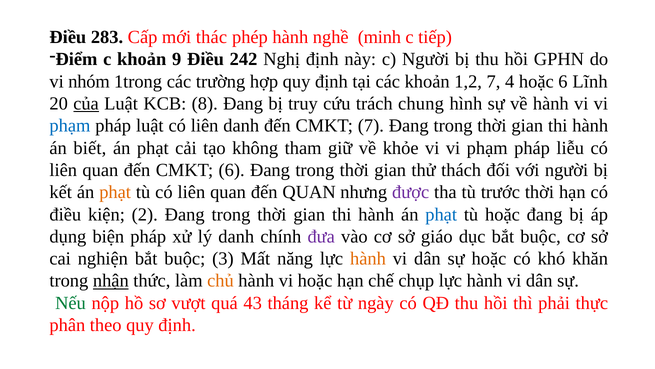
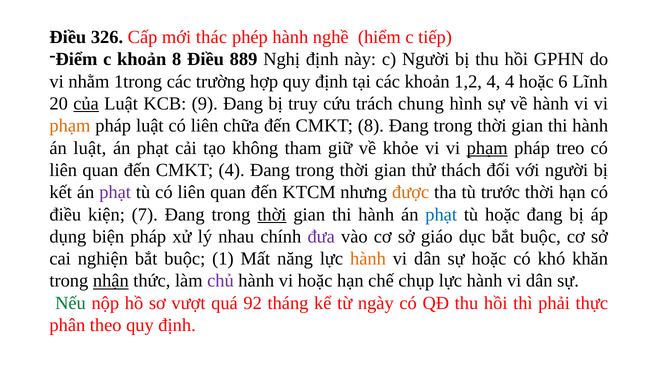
283: 283 -> 326
minh: minh -> hiểm
khoản 9: 9 -> 8
242: 242 -> 889
nhóm: nhóm -> nhằm
1,2 7: 7 -> 4
8: 8 -> 9
phạm at (70, 126) colour: blue -> orange
liên danh: danh -> chữa
CMKT 7: 7 -> 8
án biết: biết -> luật
phạm at (487, 148) underline: none -> present
liễu: liễu -> treo
CMKT 6: 6 -> 4
phạt at (115, 192) colour: orange -> purple
đến QUAN: QUAN -> KTCM
được colour: purple -> orange
2: 2 -> 7
thời at (272, 214) underline: none -> present
lý danh: danh -> nhau
3: 3 -> 1
chủ colour: orange -> purple
43: 43 -> 92
